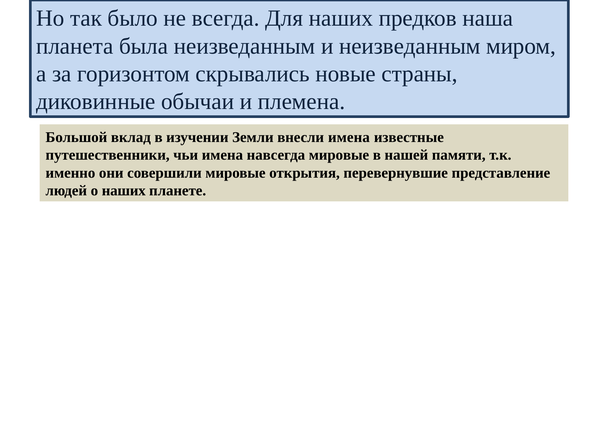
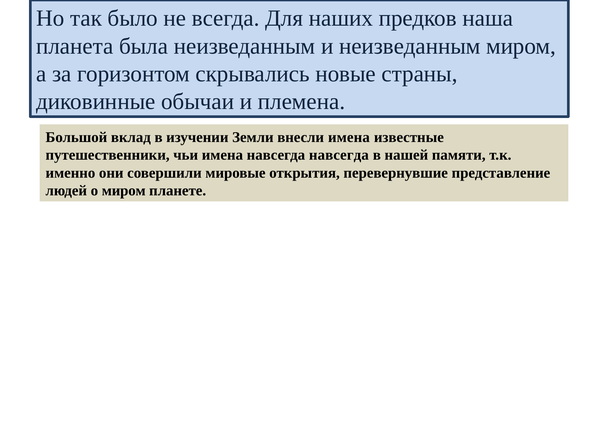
навсегда мировые: мировые -> навсегда
о наших: наших -> миром
